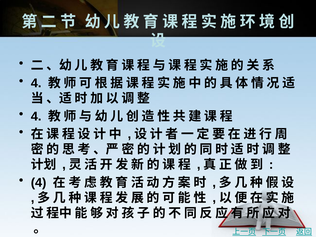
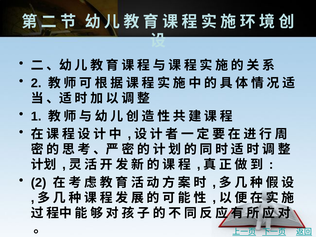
4 at (36, 83): 4 -> 2
4 at (36, 116): 4 -> 1
4 at (39, 183): 4 -> 2
